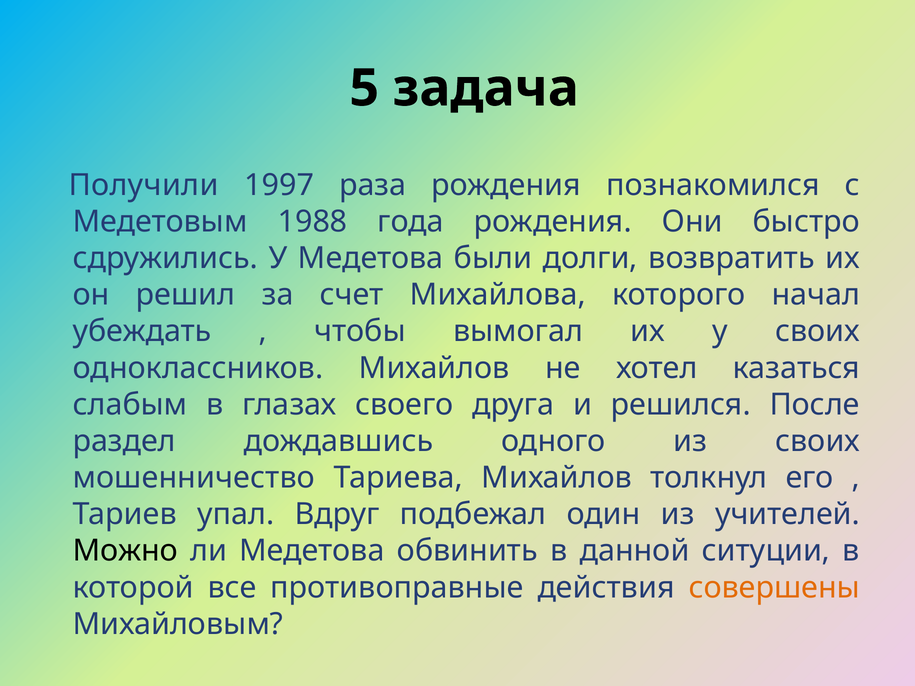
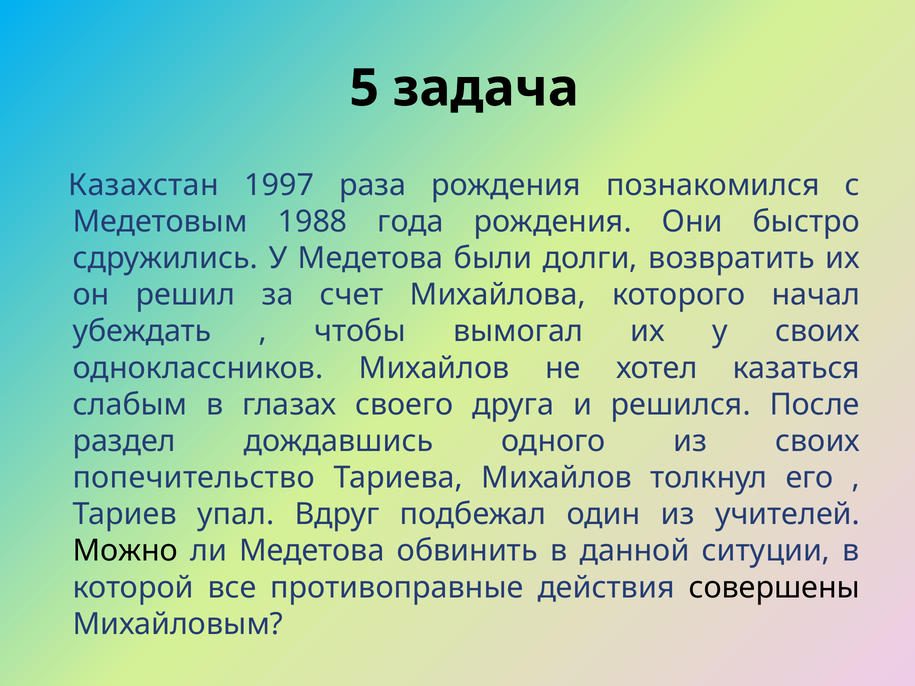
Получили: Получили -> Казахстан
мошенничество: мошенничество -> попечительство
совершены colour: orange -> black
